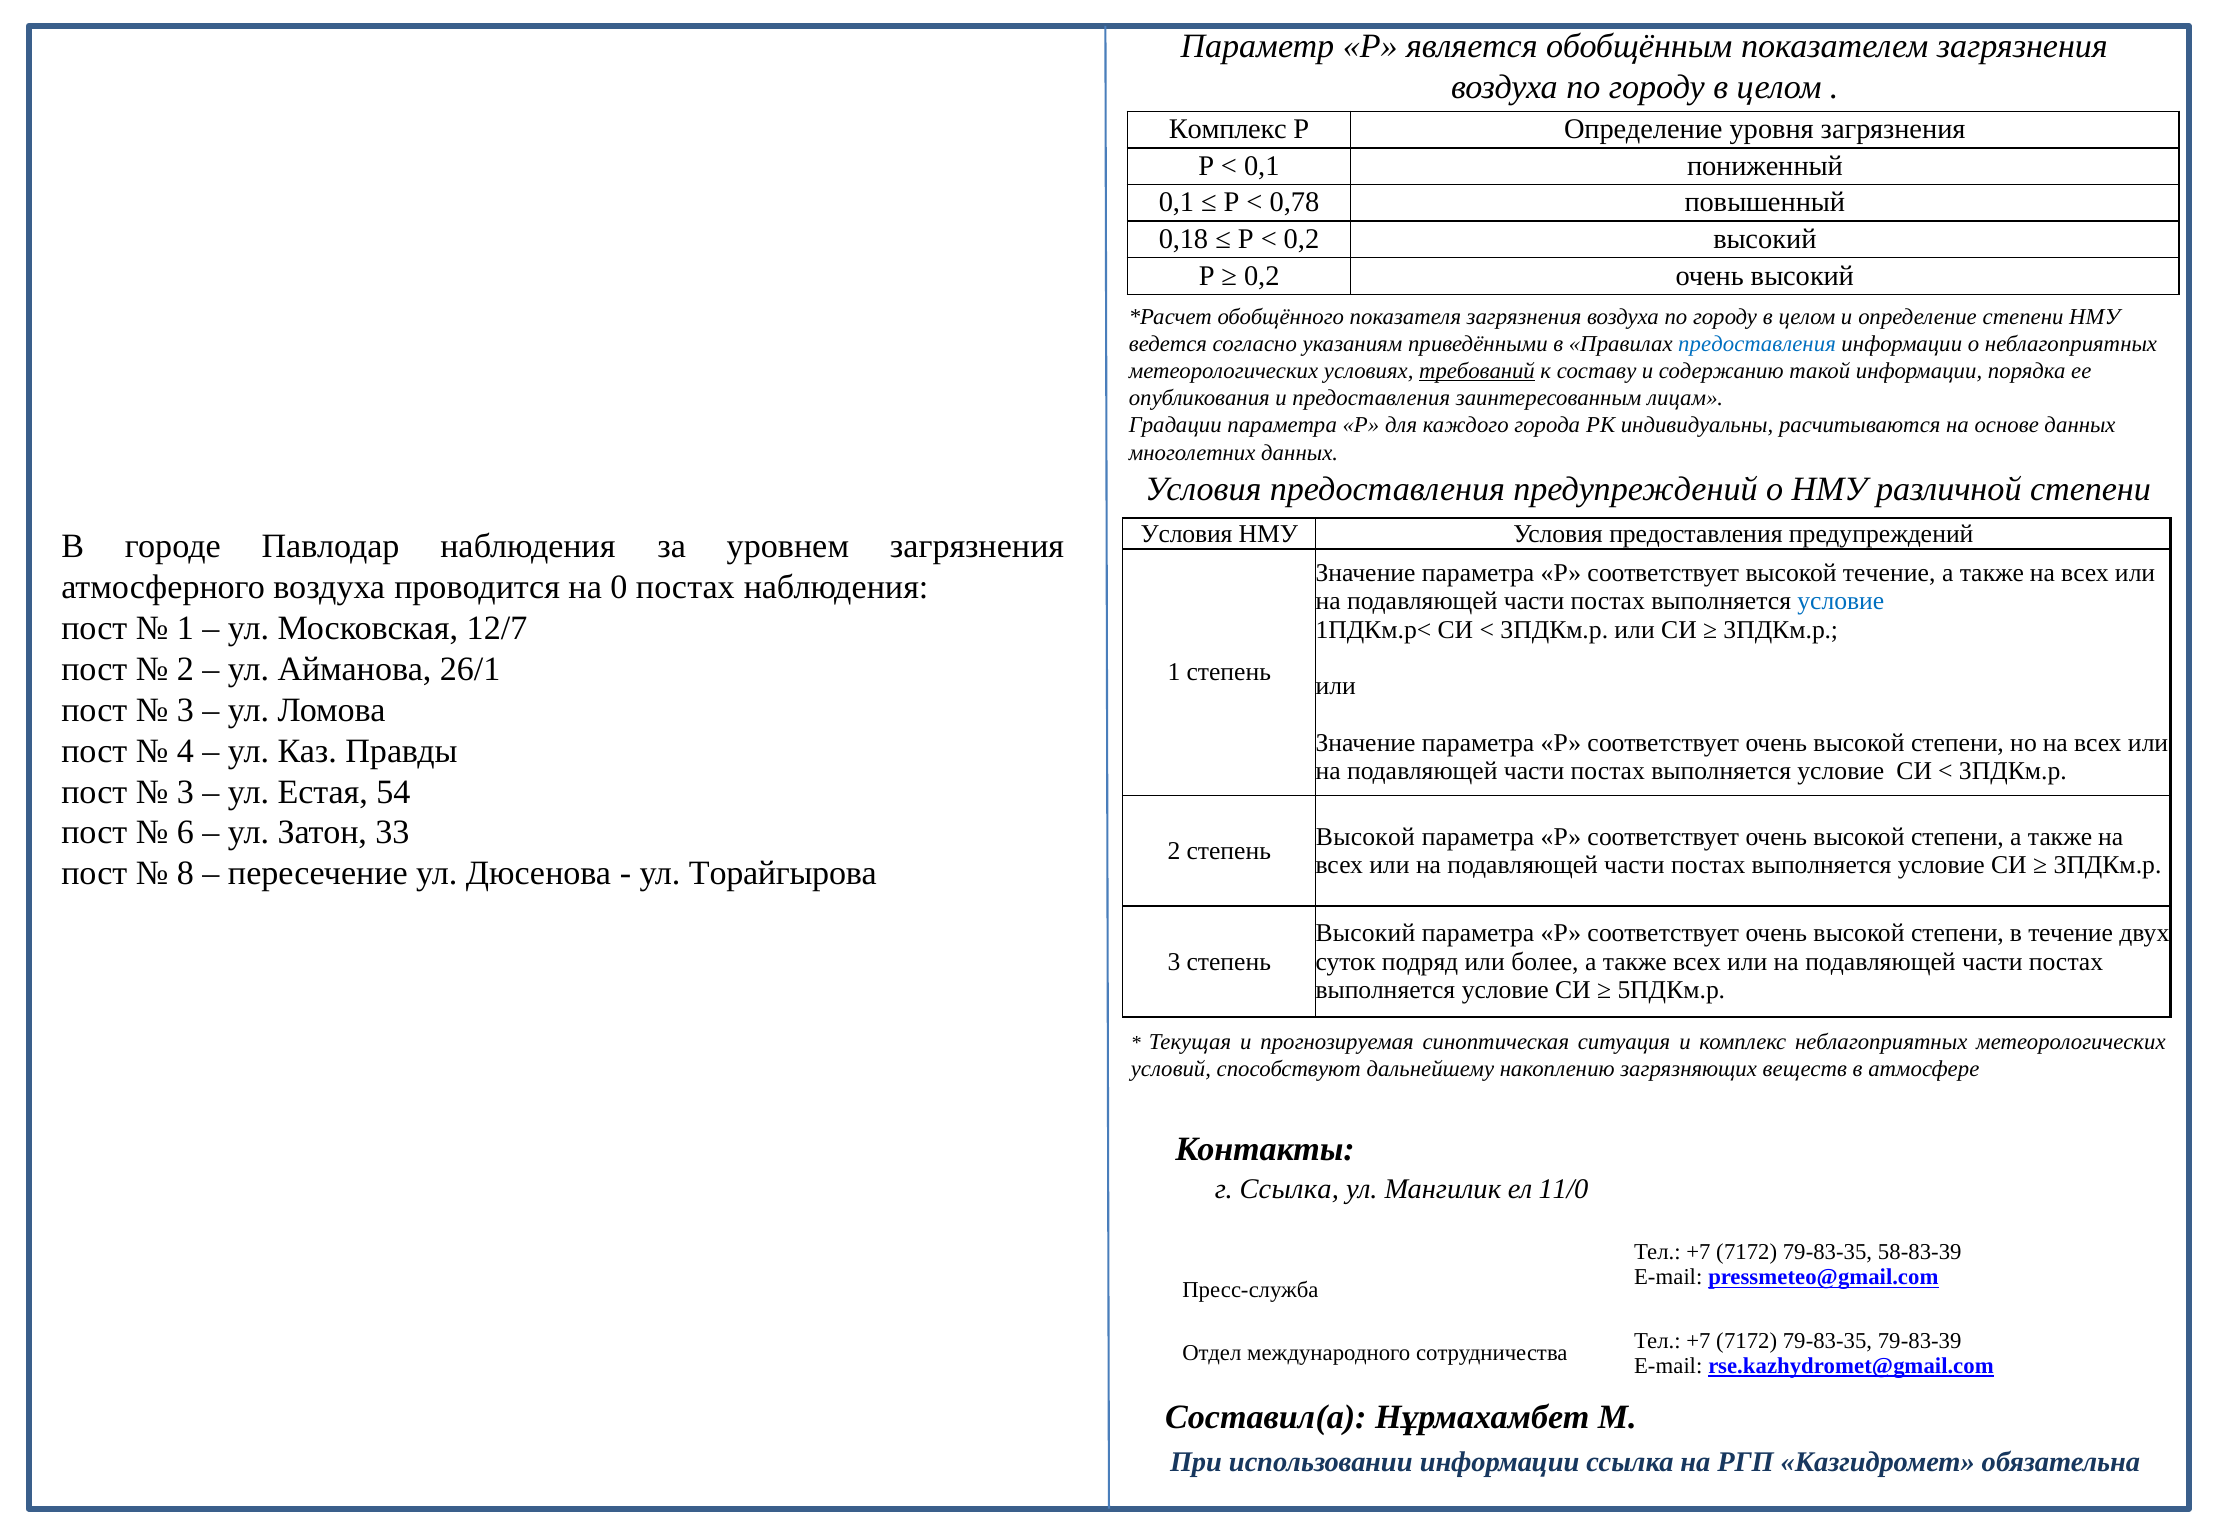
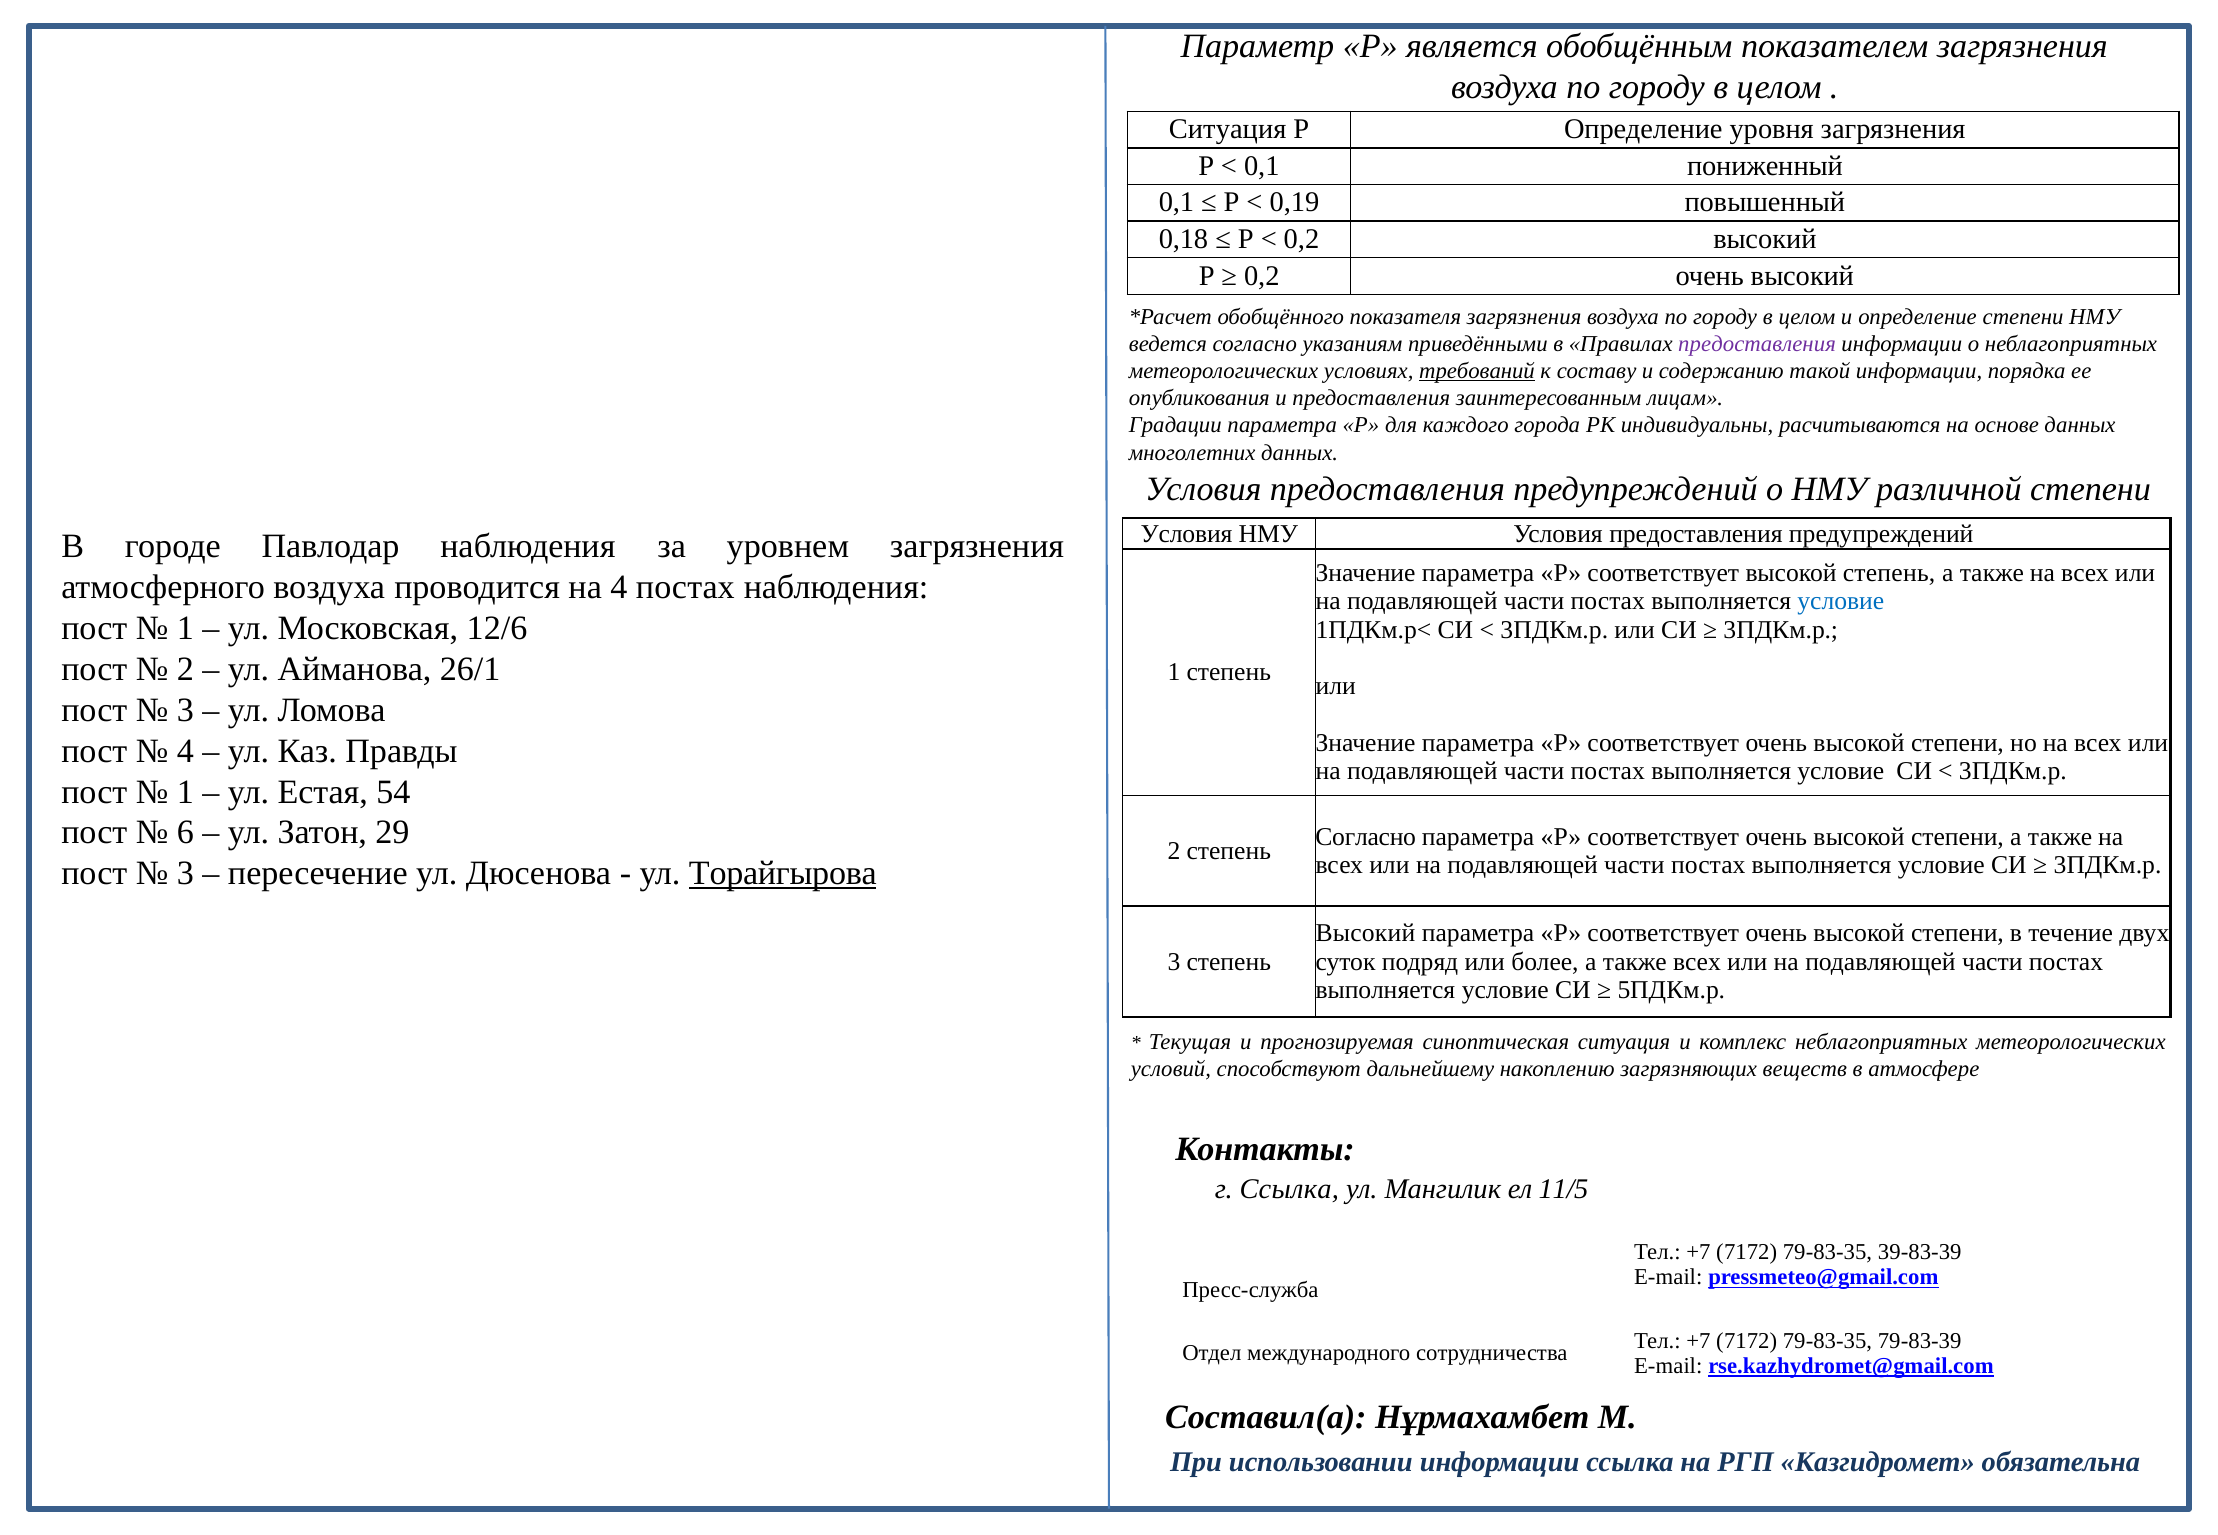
Комплекс at (1228, 129): Комплекс -> Ситуация
0,78: 0,78 -> 0,19
предоставления at (1757, 344) colour: blue -> purple
высокой течение: течение -> степень
на 0: 0 -> 4
12/7: 12/7 -> 12/6
3 at (185, 792): 3 -> 1
33: 33 -> 29
Высокой at (1365, 837): Высокой -> Согласно
8 at (185, 874): 8 -> 3
Торайгырова underline: none -> present
11/0: 11/0 -> 11/5
58-83-39: 58-83-39 -> 39-83-39
